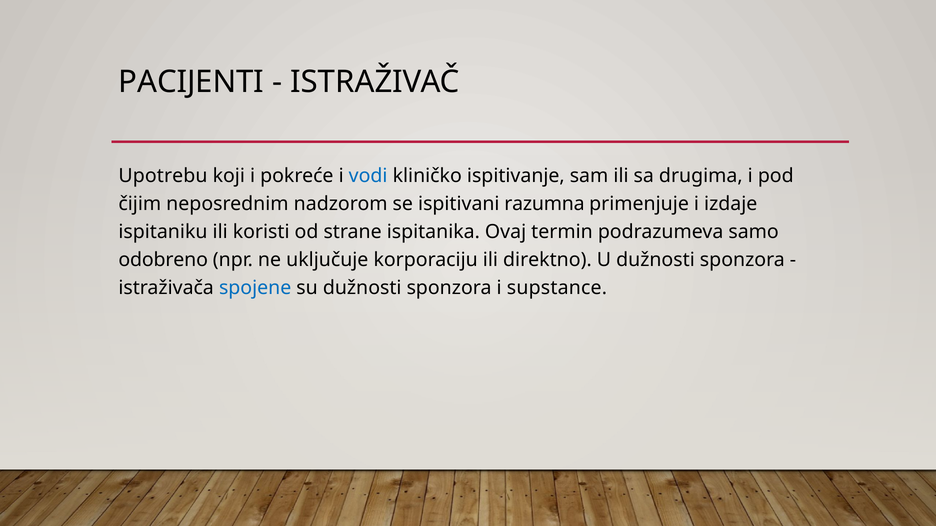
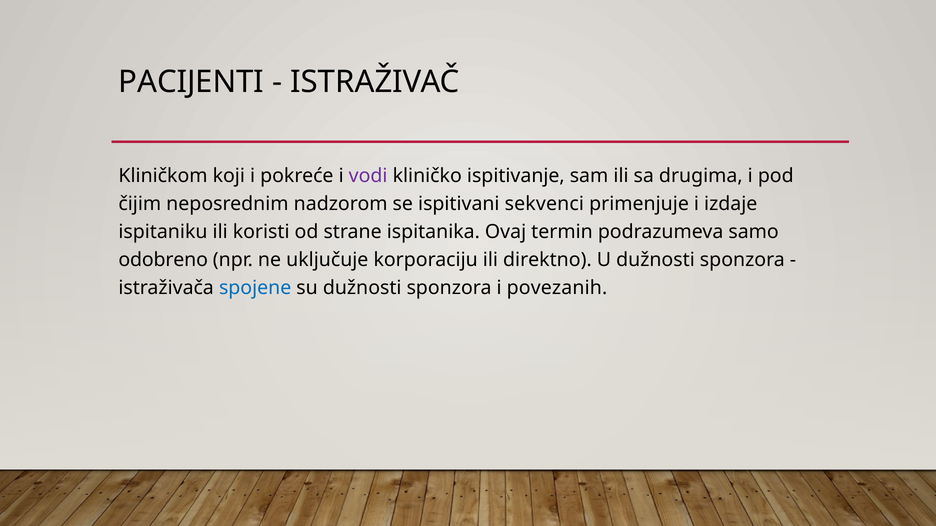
Upotrebu: Upotrebu -> Kliničkom
vodi colour: blue -> purple
razumna: razumna -> sekvenci
supstance: supstance -> povezanih
